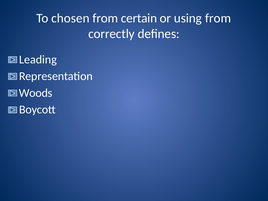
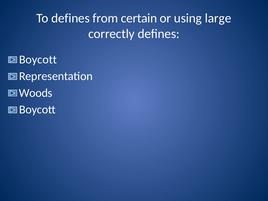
To chosen: chosen -> defines
using from: from -> large
Leading at (38, 60): Leading -> Boycott
